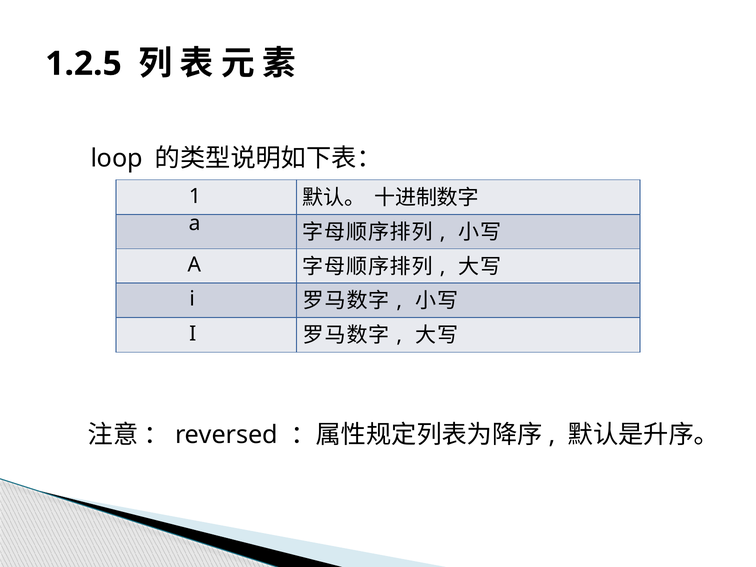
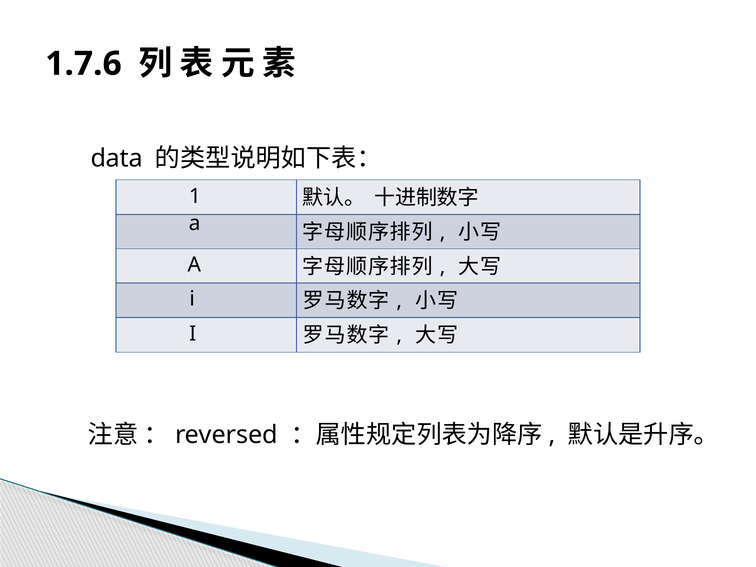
1.2.5: 1.2.5 -> 1.7.6
loop: loop -> data
